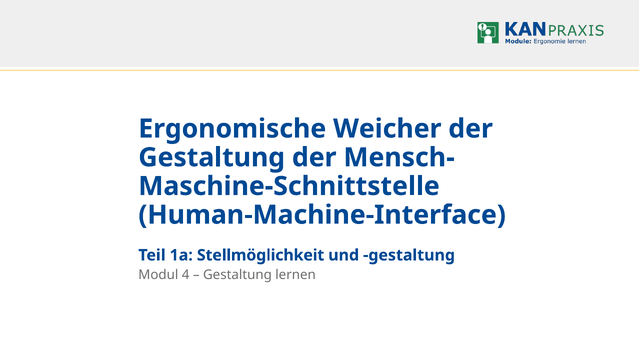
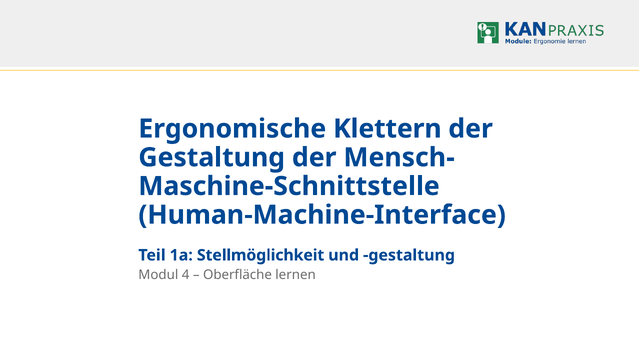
Weicher: Weicher -> Klettern
Gestaltung at (237, 275): Gestaltung -> Oberfläche
